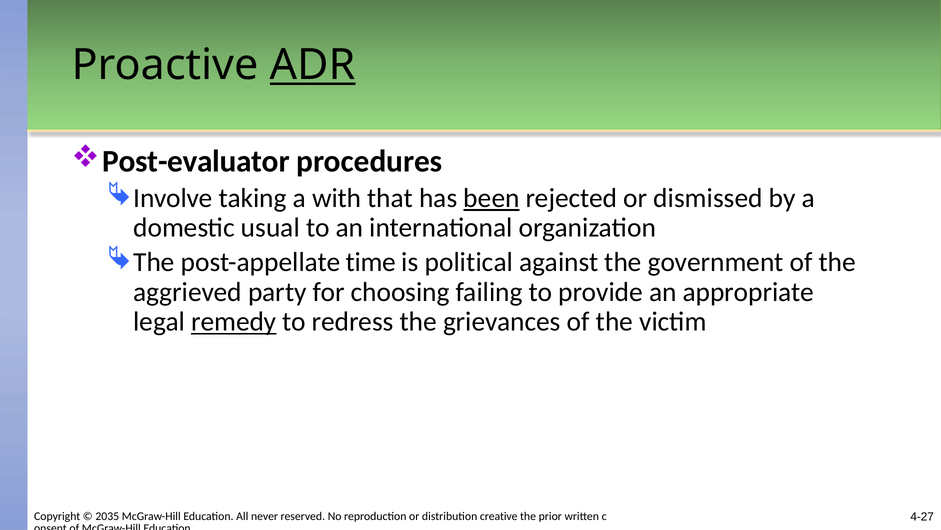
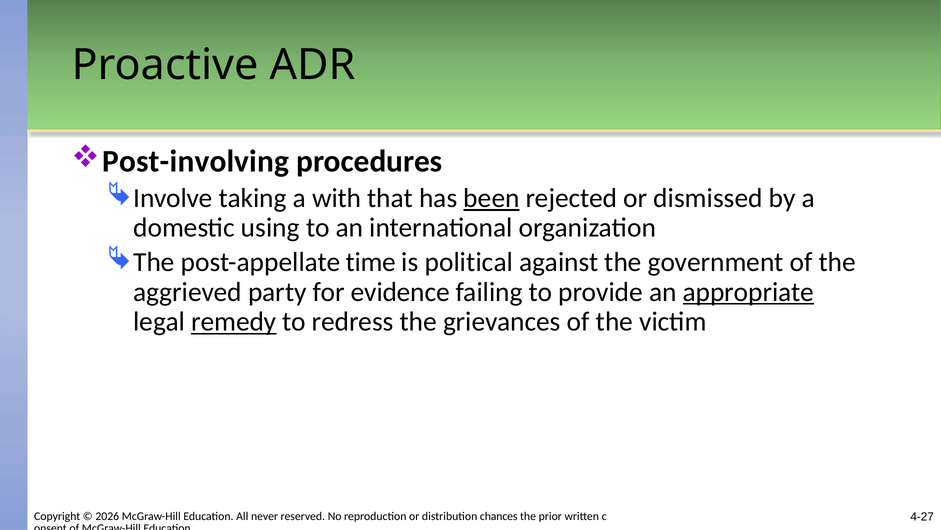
ADR underline: present -> none
Post-evaluator: Post-evaluator -> Post-involving
usual: usual -> using
choosing: choosing -> evidence
appropriate underline: none -> present
2035: 2035 -> 2026
creative: creative -> chances
